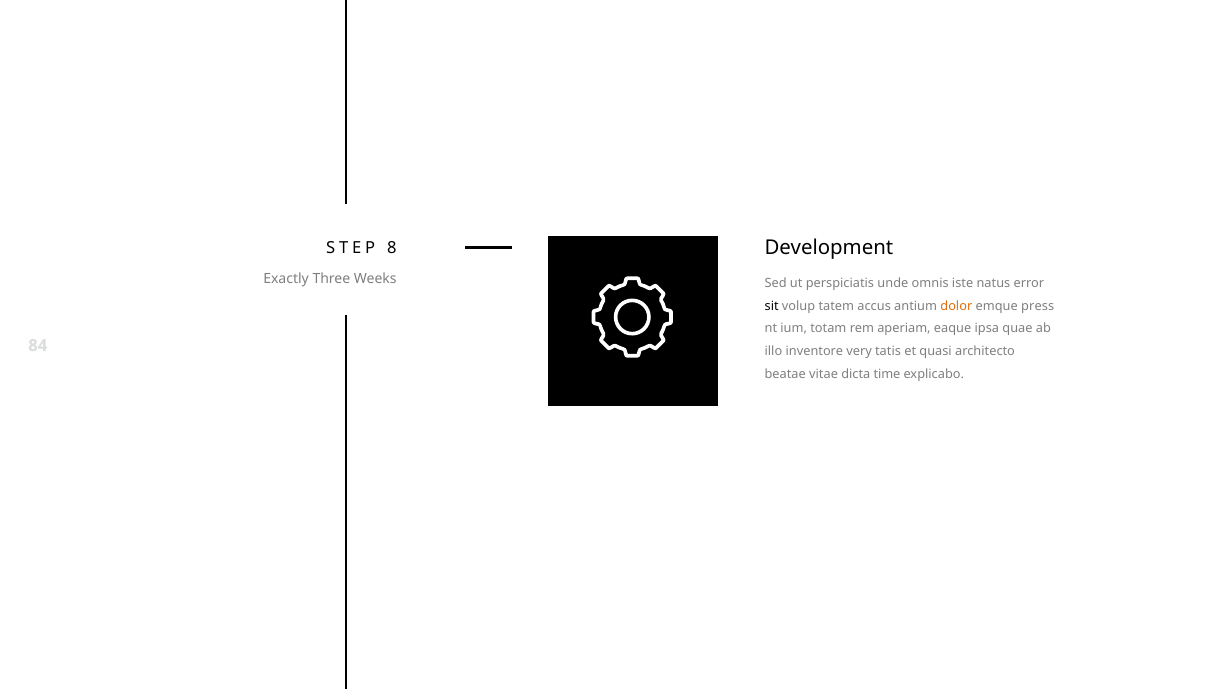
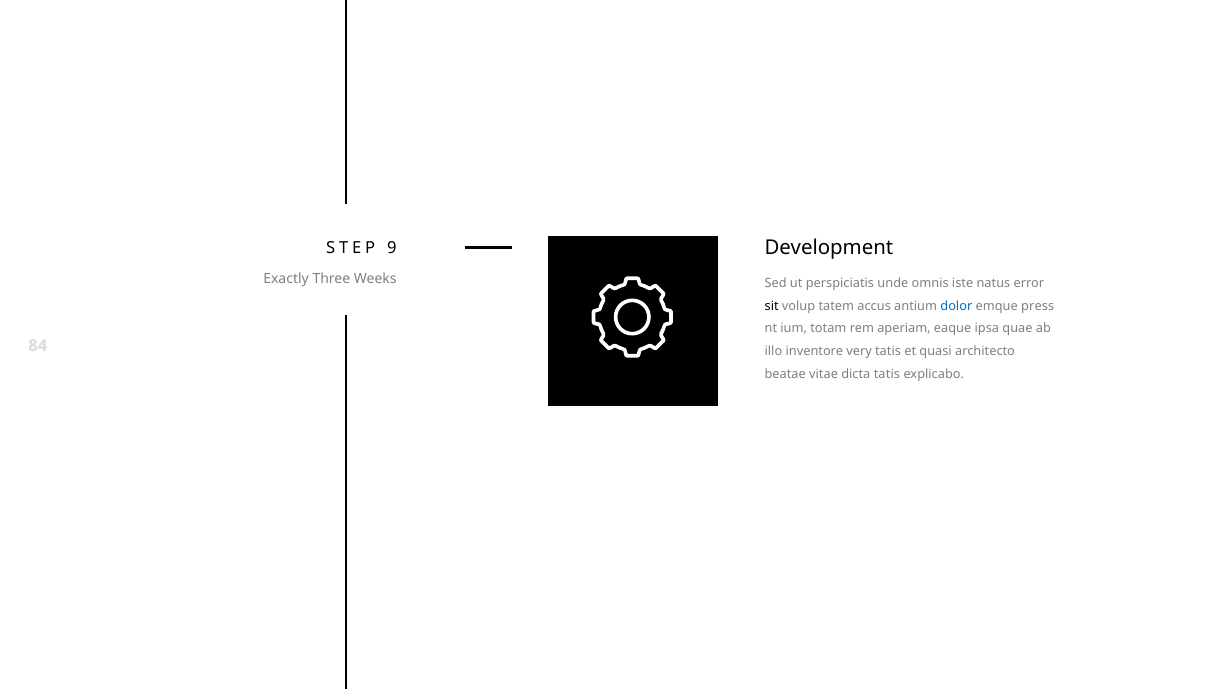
8: 8 -> 9
dolor colour: orange -> blue
dicta time: time -> tatis
